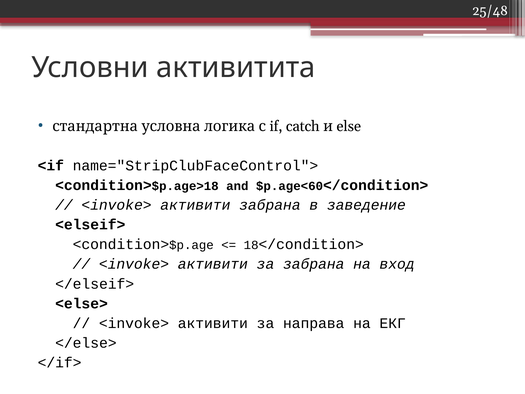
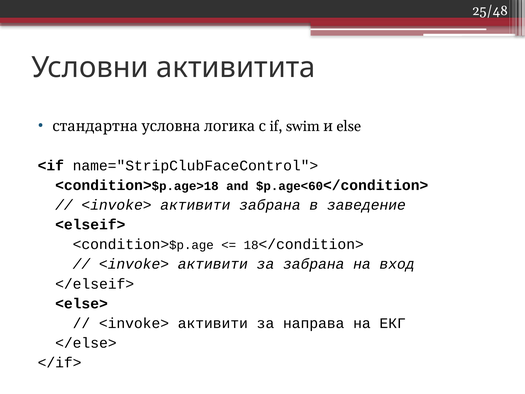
catch: catch -> swim
